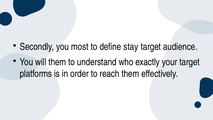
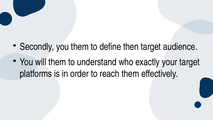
you most: most -> them
stay: stay -> then
